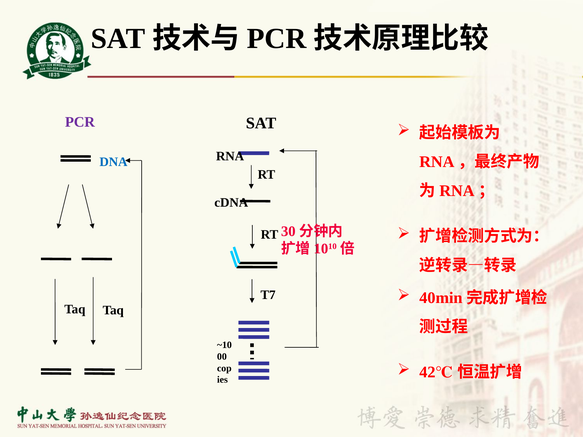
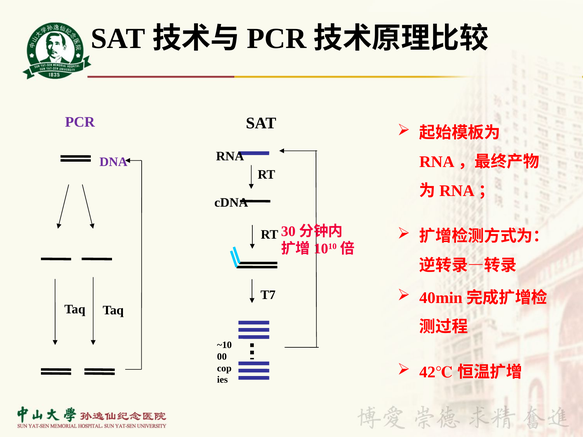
DNA colour: blue -> purple
